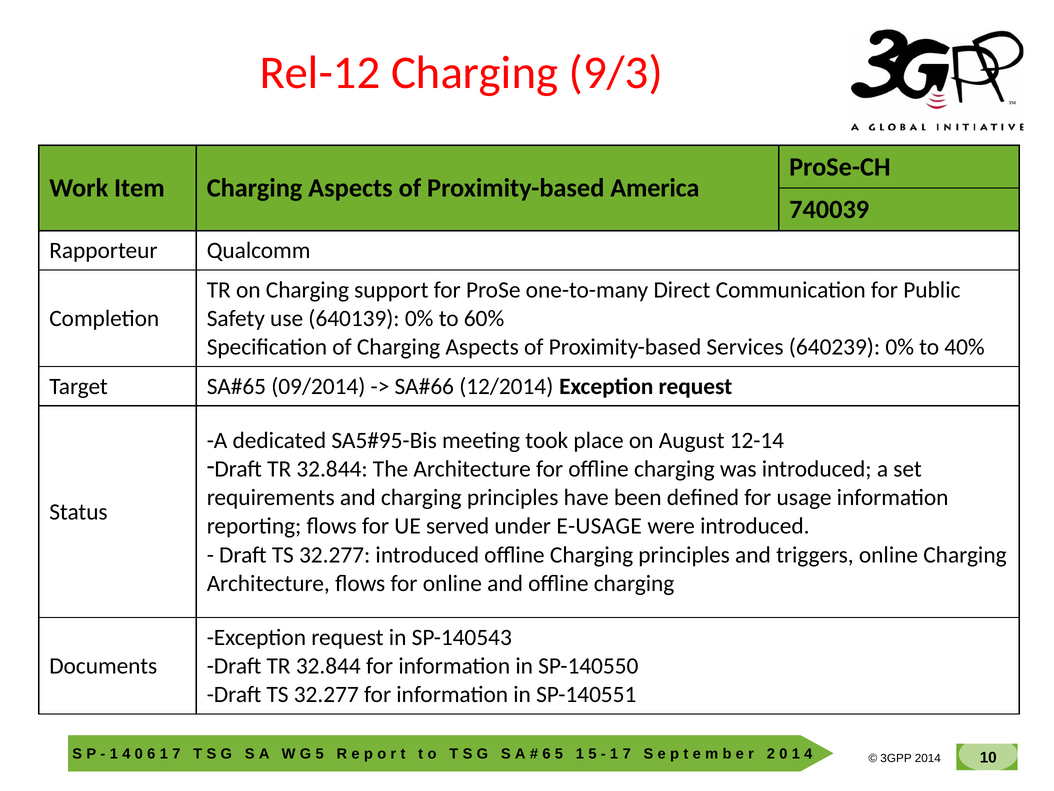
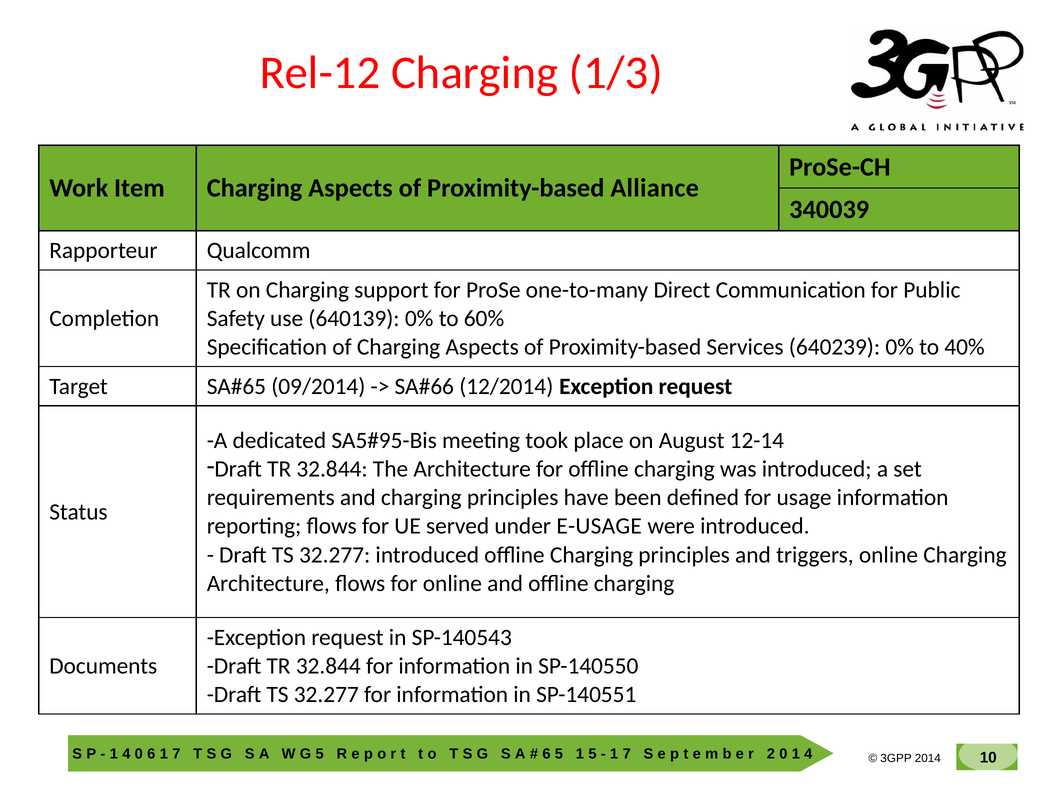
9/3: 9/3 -> 1/3
America: America -> Alliance
740039: 740039 -> 340039
